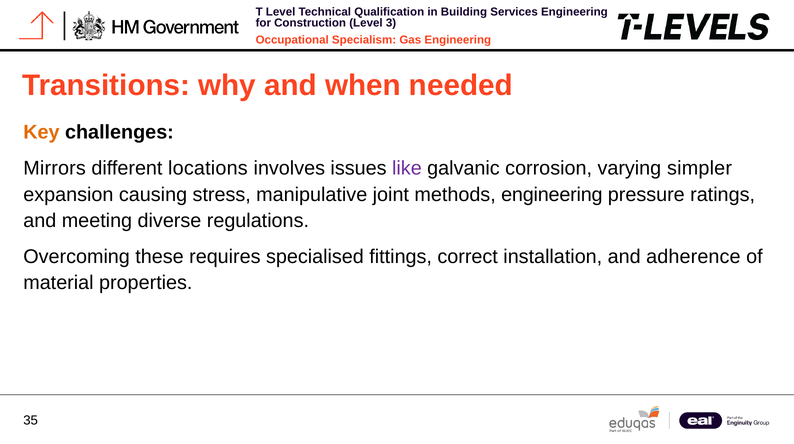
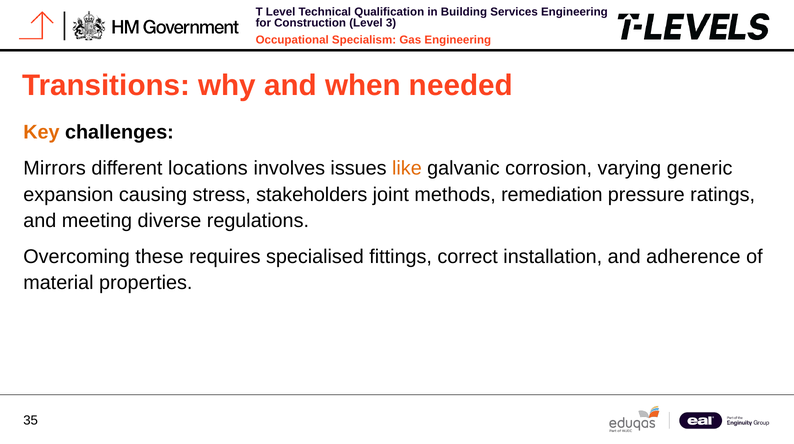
like colour: purple -> orange
simpler: simpler -> generic
manipulative: manipulative -> stakeholders
methods engineering: engineering -> remediation
